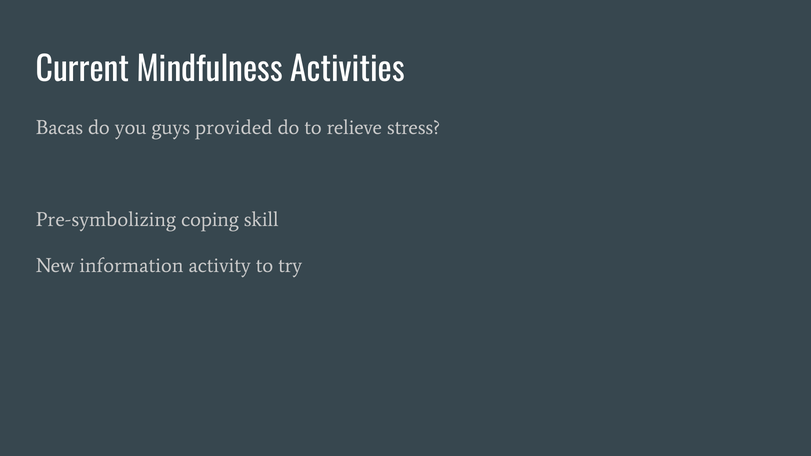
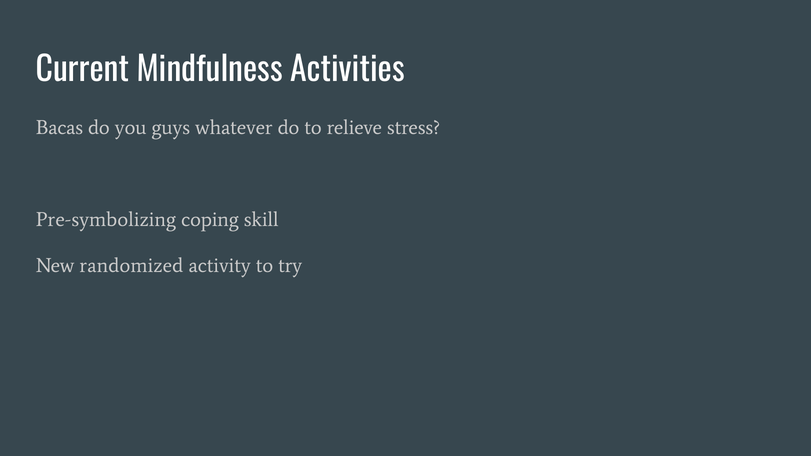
provided: provided -> whatever
information: information -> randomized
